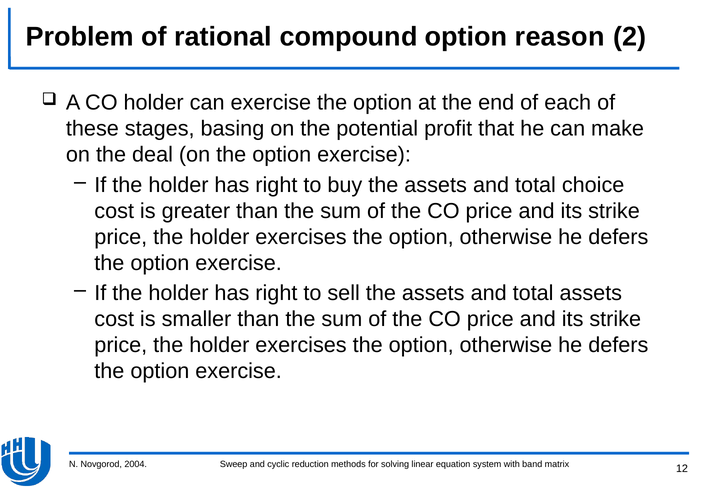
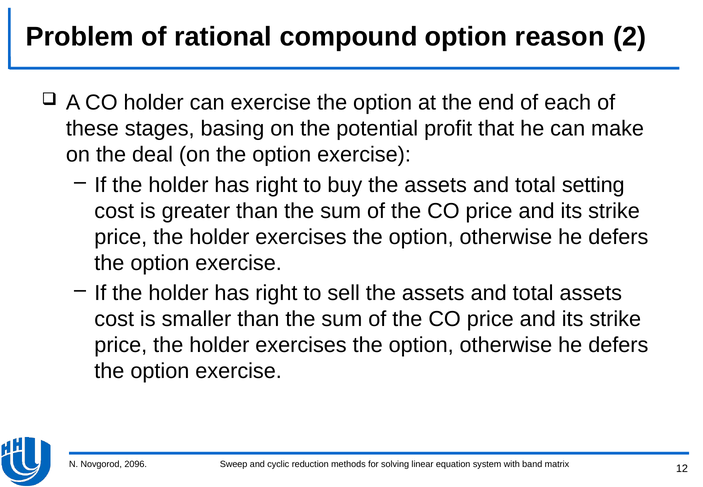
choice: choice -> setting
2004: 2004 -> 2096
